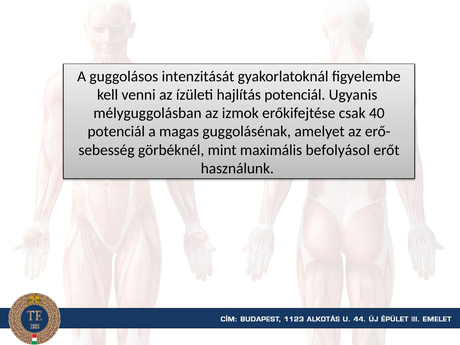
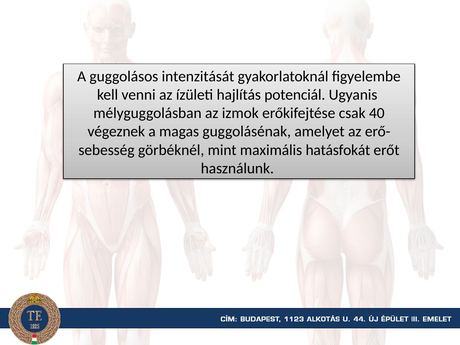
potenciál at (116, 132): potenciál -> végeznek
befolyásol: befolyásol -> hatásfokát
